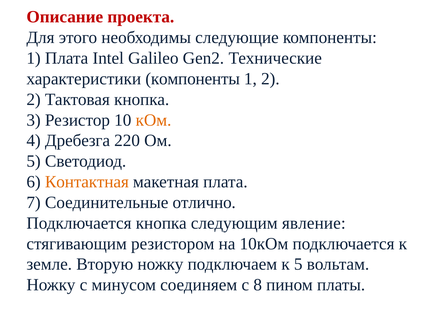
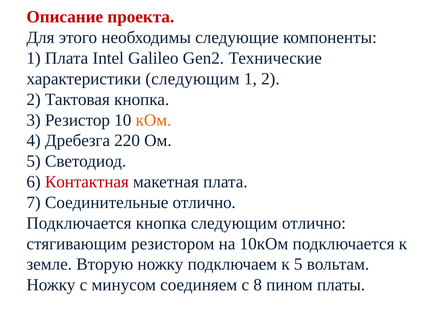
характеристики компоненты: компоненты -> следующим
Контактная colour: orange -> red
следующим явление: явление -> отлично
